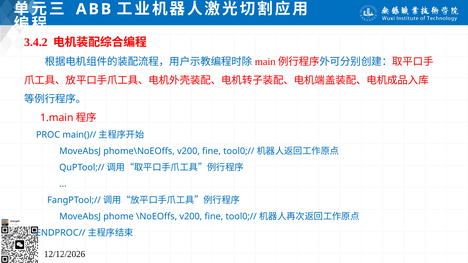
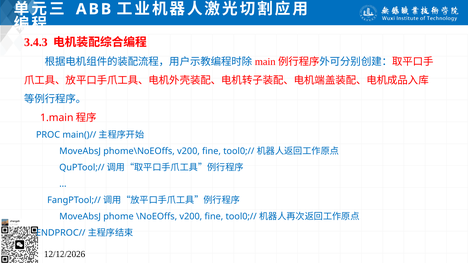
3.4.2: 3.4.2 -> 3.4.3
